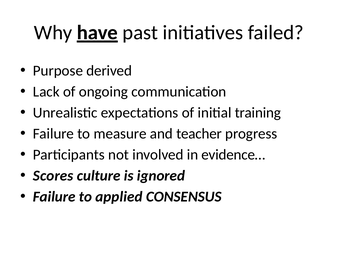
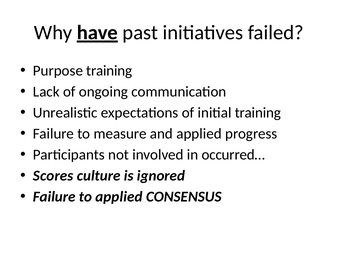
Purpose derived: derived -> training
and teacher: teacher -> applied
evidence…: evidence… -> occurred…
